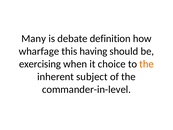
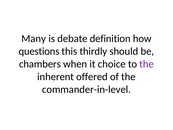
wharfage: wharfage -> questions
having: having -> thirdly
exercising: exercising -> chambers
the at (147, 64) colour: orange -> purple
subject: subject -> offered
